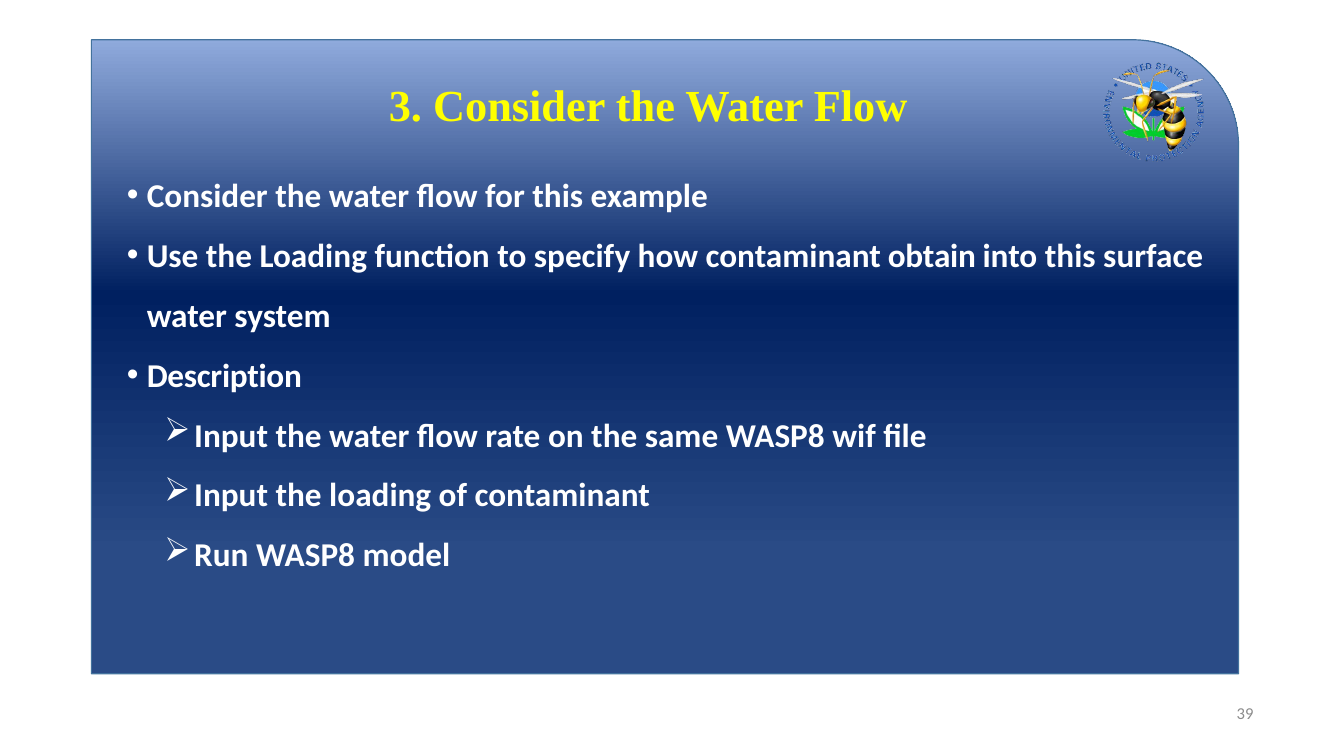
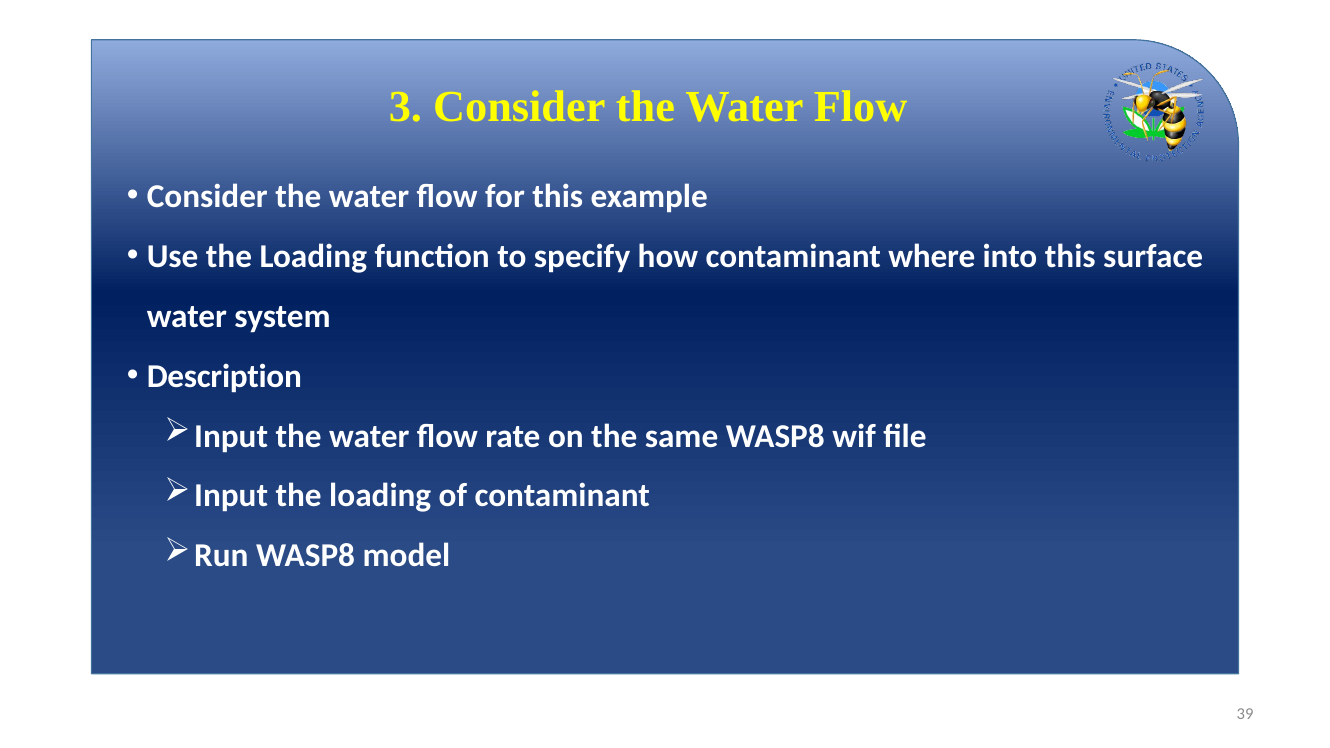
obtain: obtain -> where
